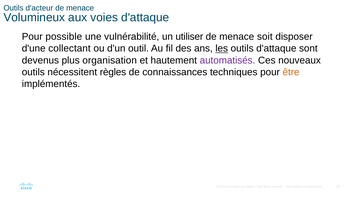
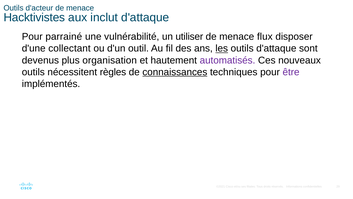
Volumineux: Volumineux -> Hacktivistes
voies: voies -> inclut
possible: possible -> parrainé
soit: soit -> flux
connaissances underline: none -> present
être colour: orange -> purple
